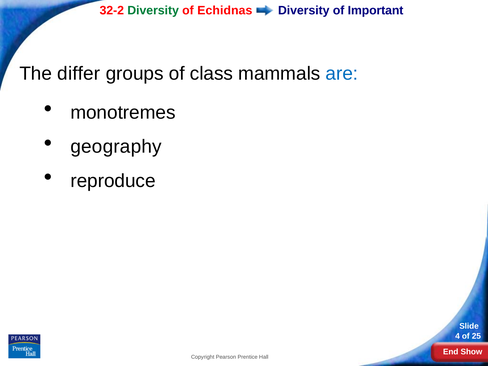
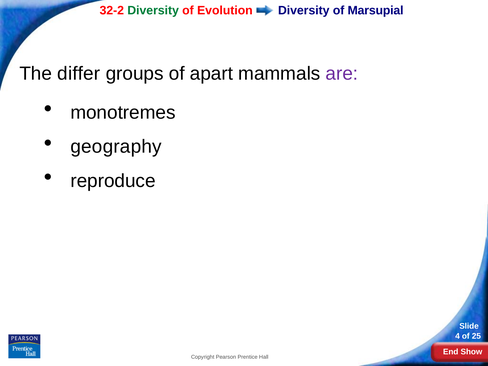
Echidnas: Echidnas -> Evolution
Important: Important -> Marsupial
class: class -> apart
are colour: blue -> purple
